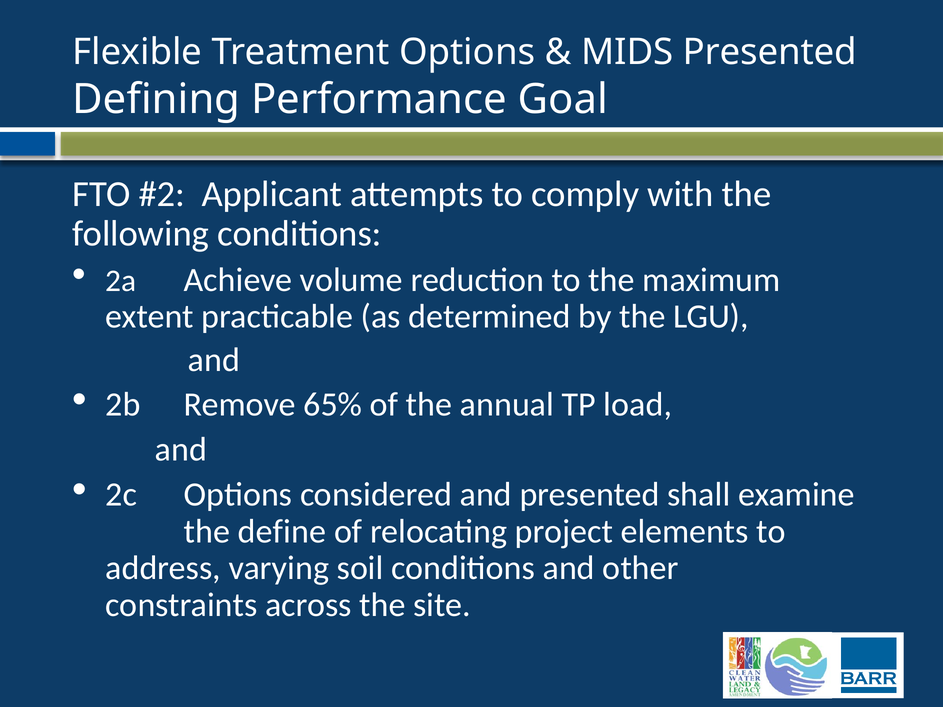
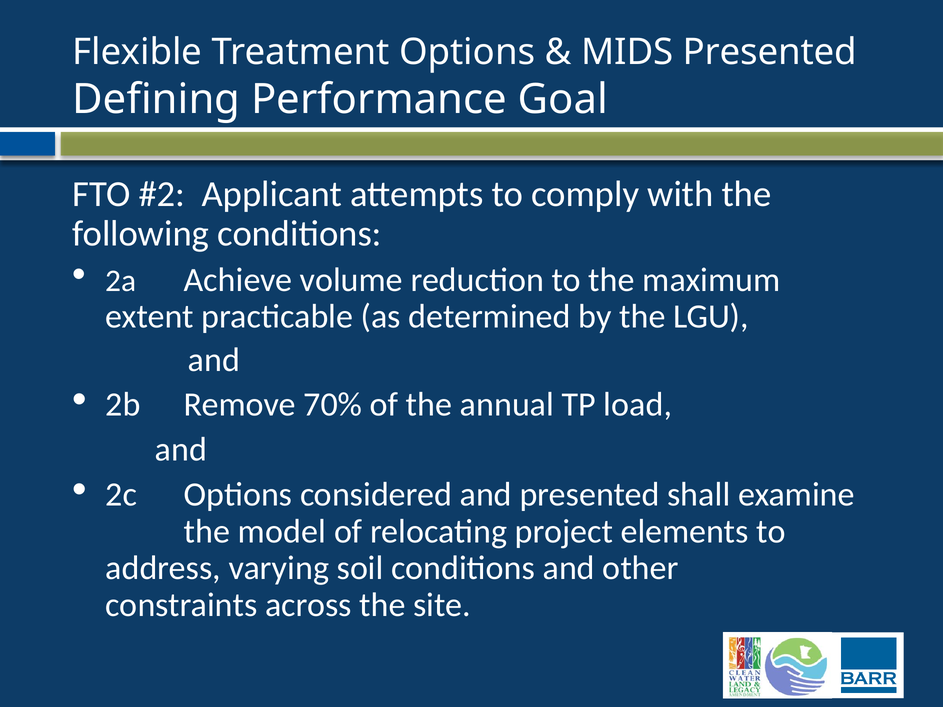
65%: 65% -> 70%
define: define -> model
